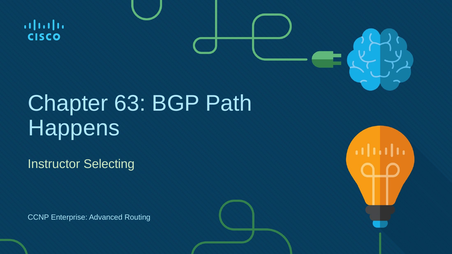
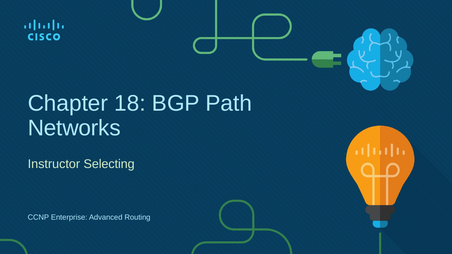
63: 63 -> 18
Happens: Happens -> Networks
